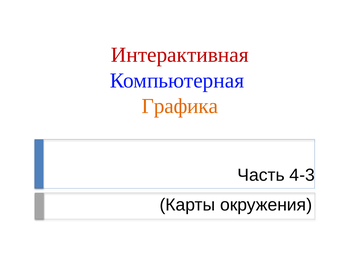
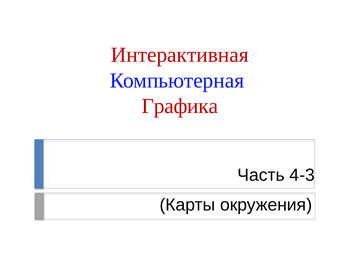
Графика colour: orange -> red
